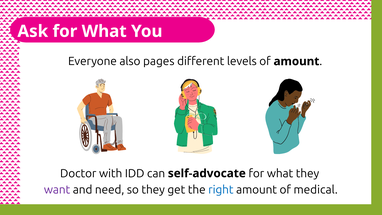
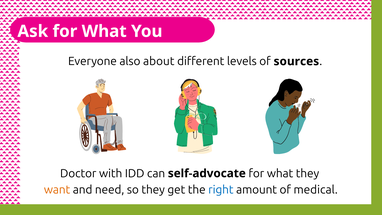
pages: pages -> about
of amount: amount -> sources
want colour: purple -> orange
